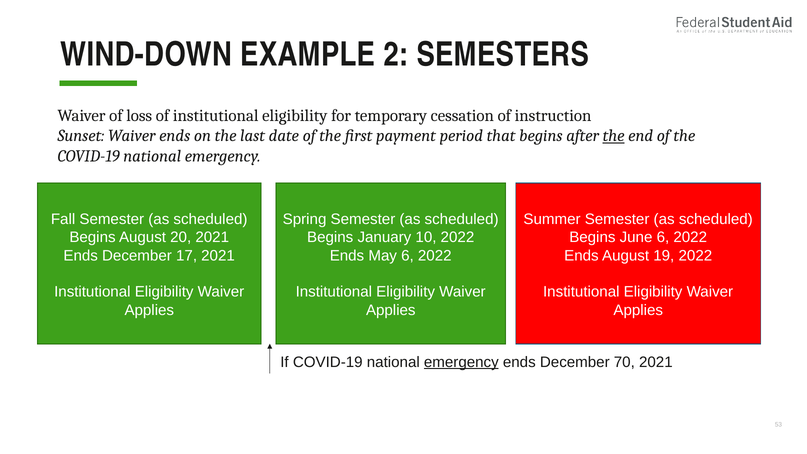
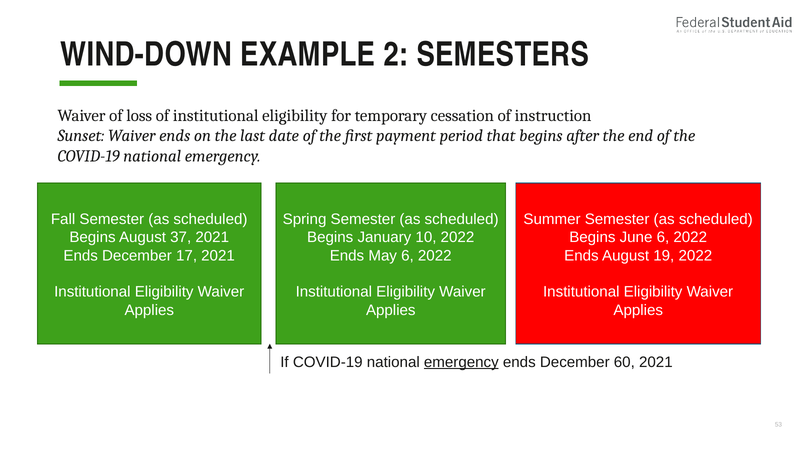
the at (614, 136) underline: present -> none
20: 20 -> 37
70: 70 -> 60
